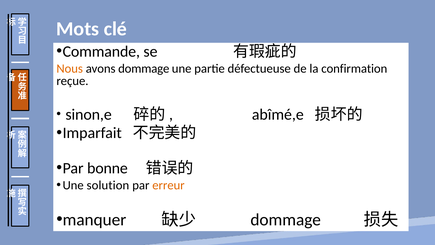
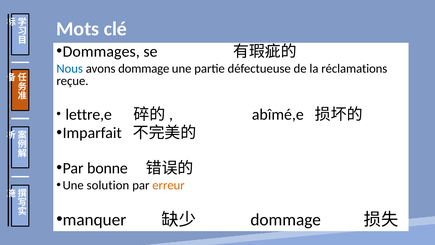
Commande: Commande -> Dommages
Nous colour: orange -> blue
confirmation: confirmation -> réclamations
sinon,e: sinon,e -> lettre,e
